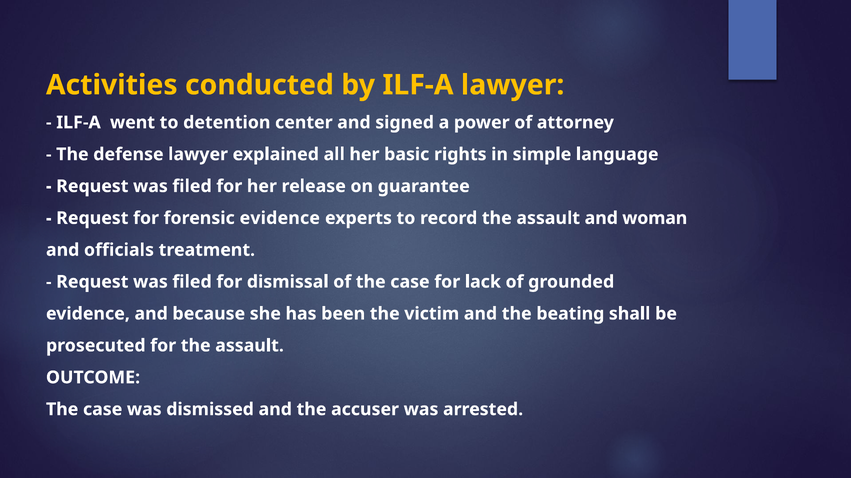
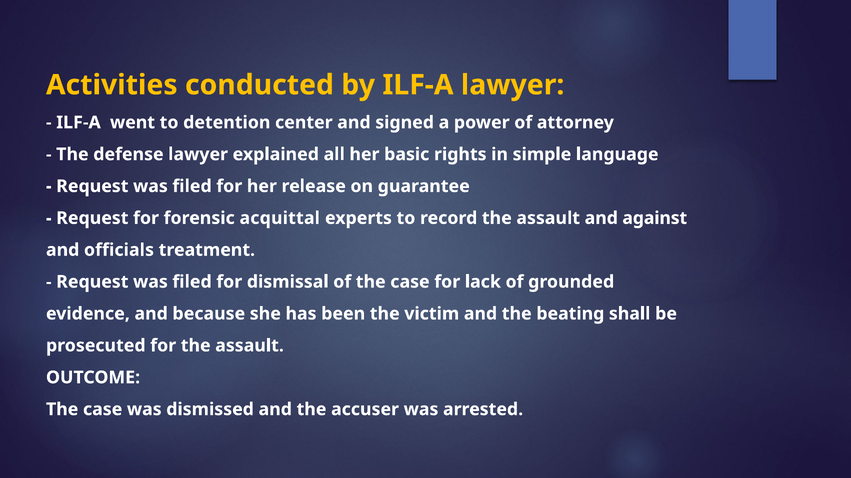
forensic evidence: evidence -> acquittal
woman: woman -> against
